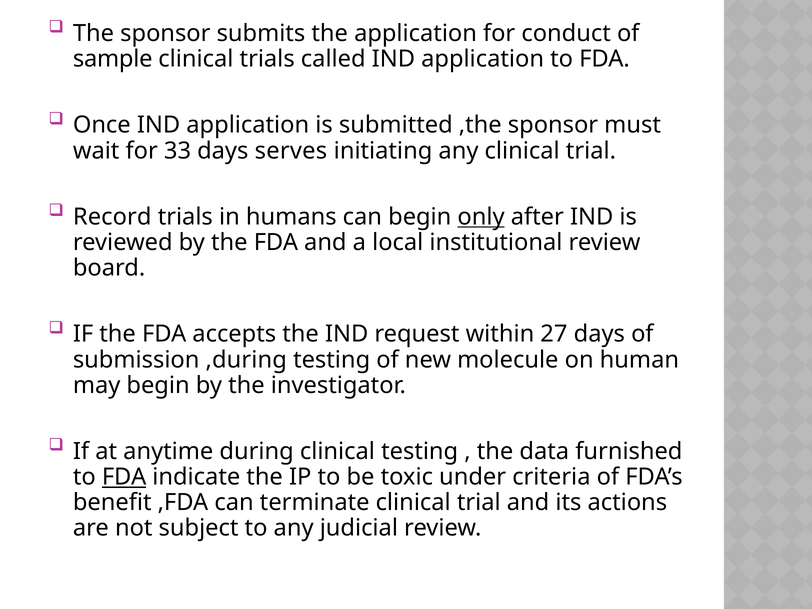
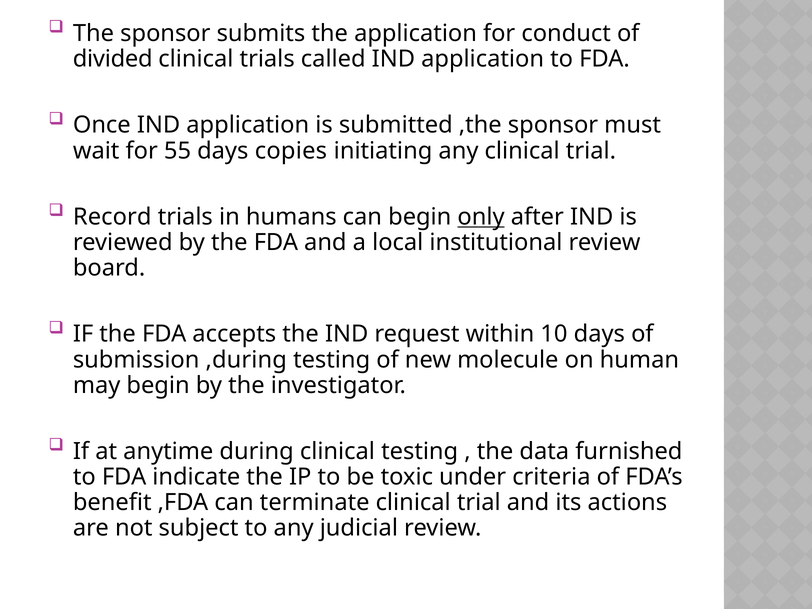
sample: sample -> divided
33: 33 -> 55
serves: serves -> copies
27: 27 -> 10
FDA at (124, 477) underline: present -> none
